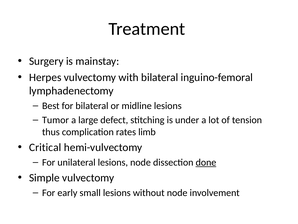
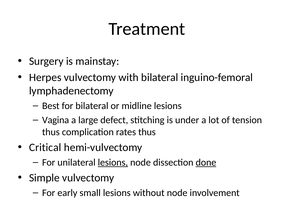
Tumor: Tumor -> Vagina
rates limb: limb -> thus
lesions at (113, 162) underline: none -> present
